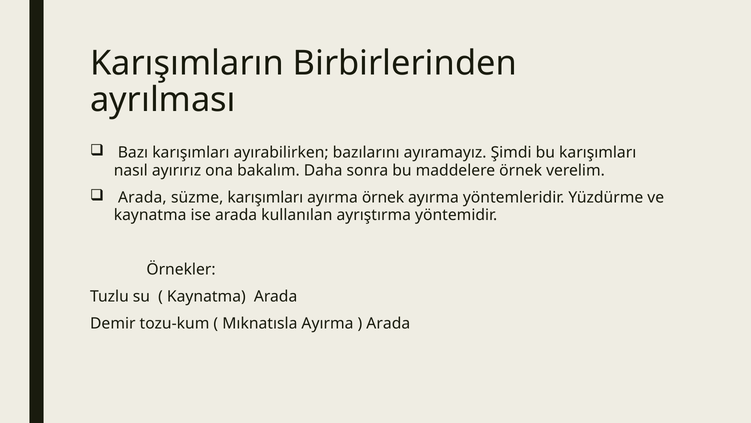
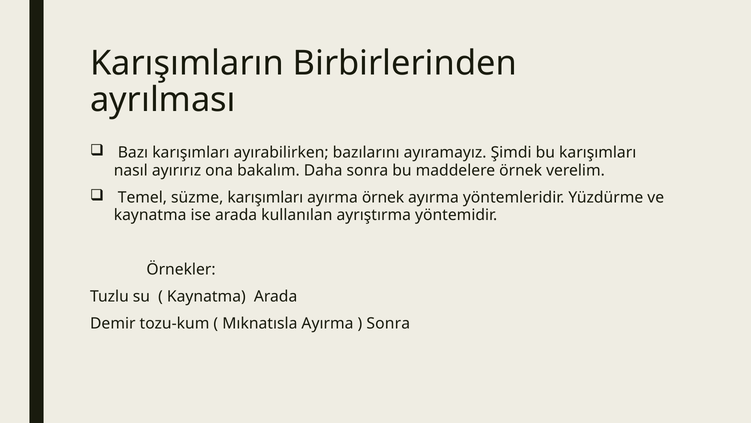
Arada at (142, 197): Arada -> Temel
Arada at (388, 323): Arada -> Sonra
